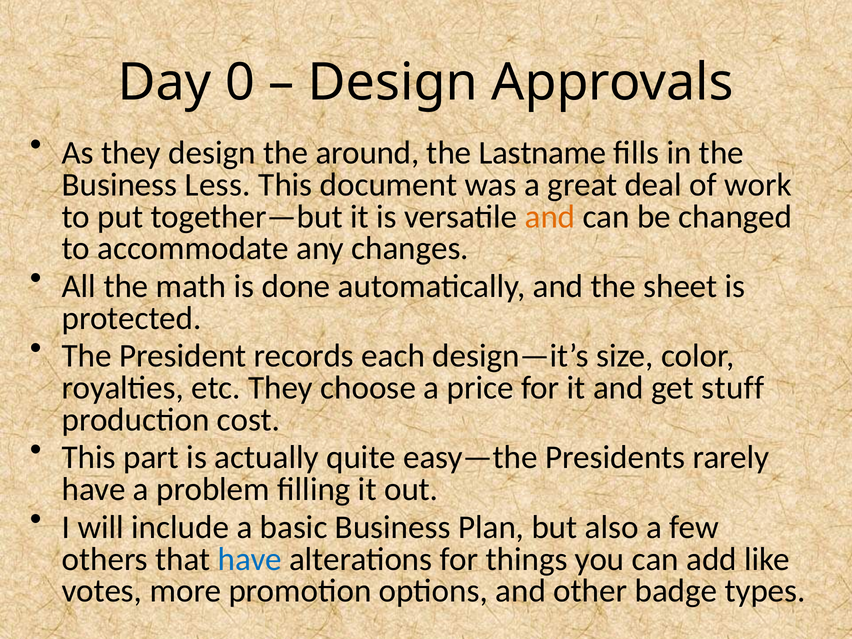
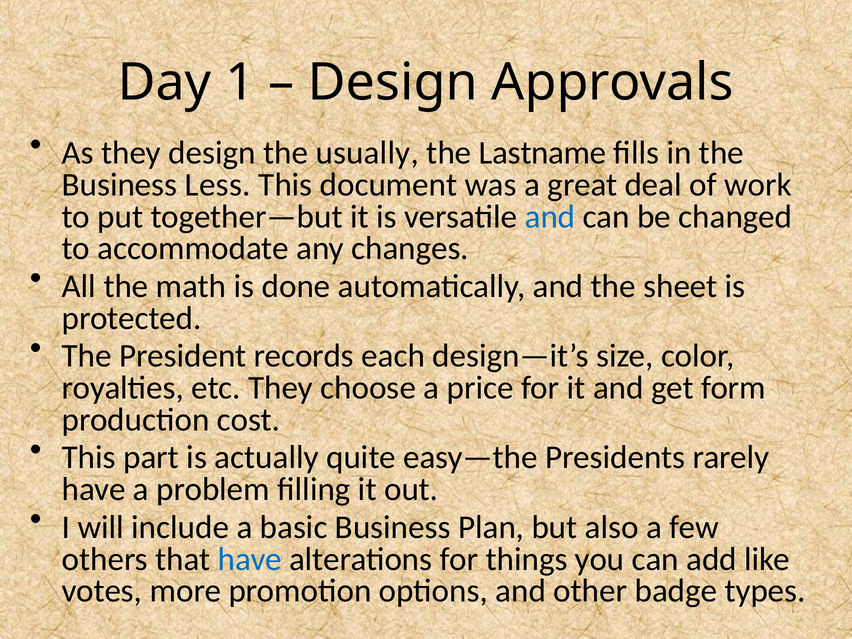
0: 0 -> 1
around: around -> usually
and at (550, 217) colour: orange -> blue
stuff: stuff -> form
